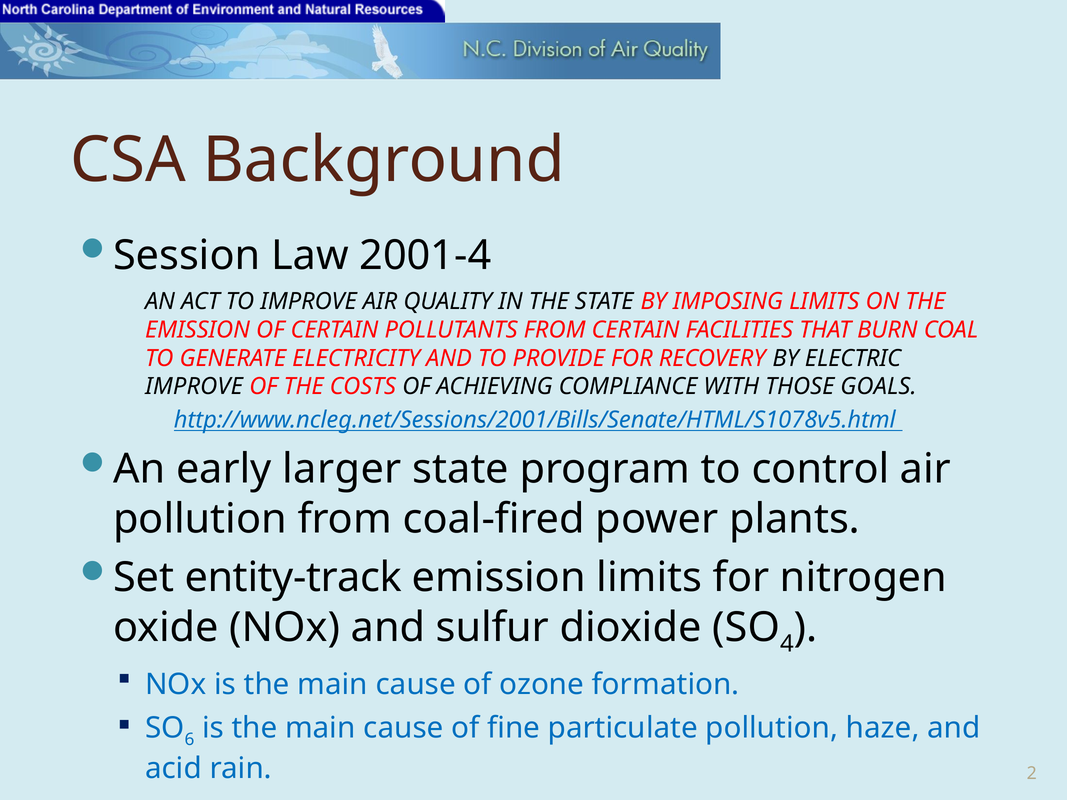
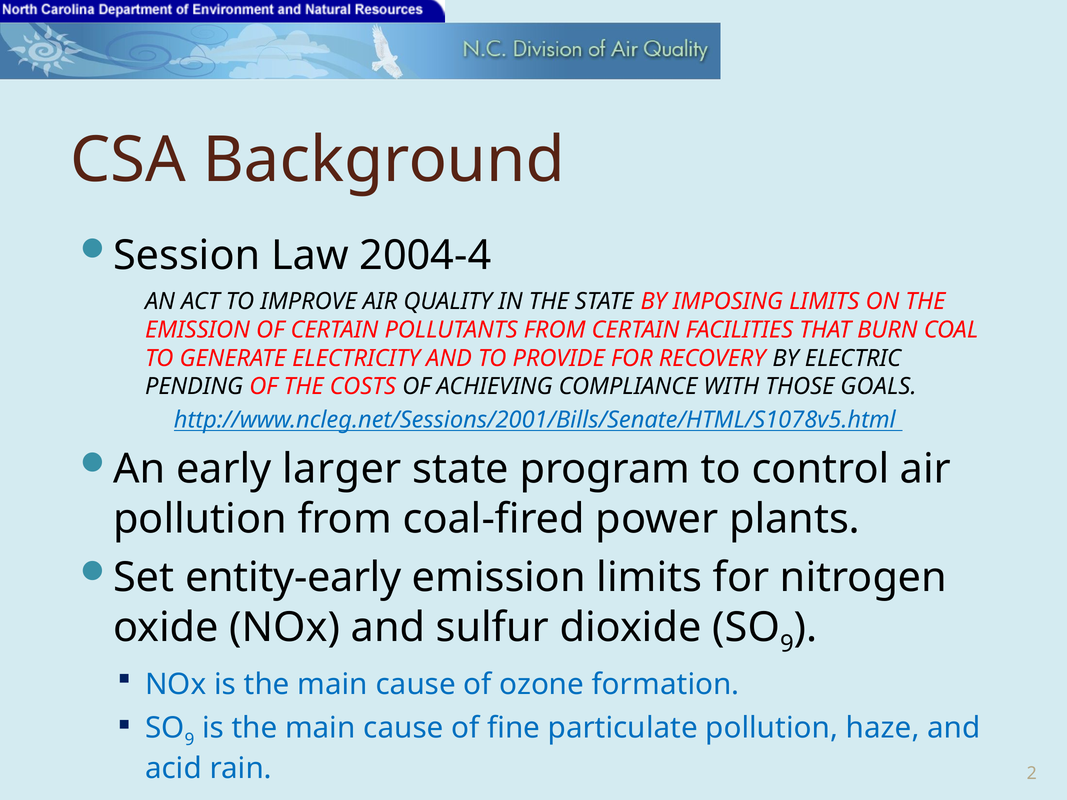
2001-4: 2001-4 -> 2004-4
IMPROVE at (194, 387): IMPROVE -> PENDING
entity-track: entity-track -> entity-early
4 at (787, 644): 4 -> 9
6 at (190, 740): 6 -> 9
